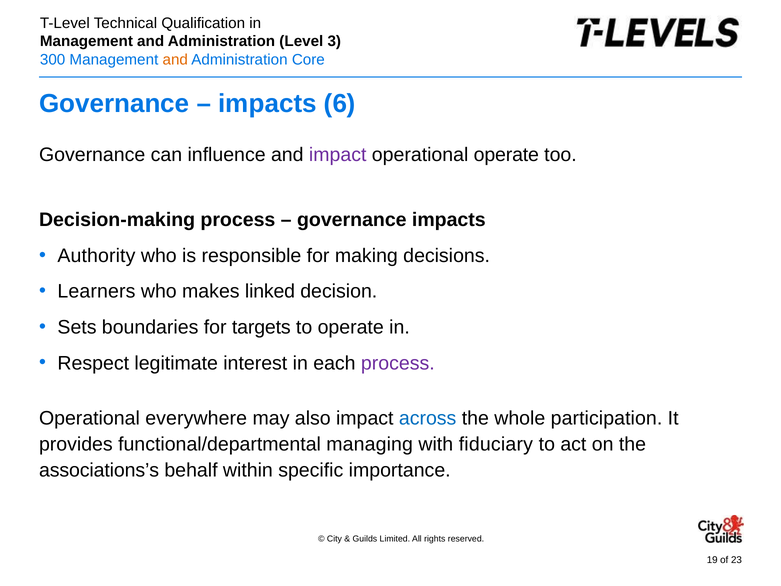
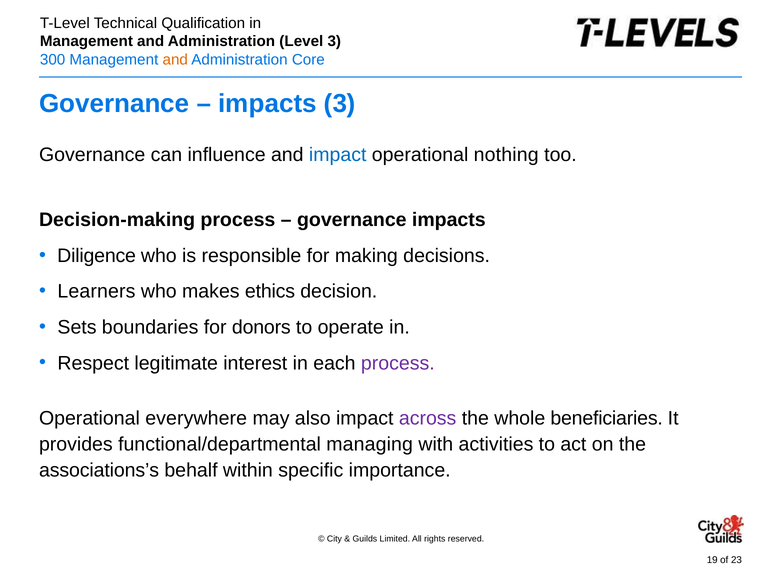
impacts 6: 6 -> 3
impact at (338, 155) colour: purple -> blue
operational operate: operate -> nothing
Authority: Authority -> Diligence
linked: linked -> ethics
targets: targets -> donors
across colour: blue -> purple
participation: participation -> beneficiaries
fiduciary: fiduciary -> activities
